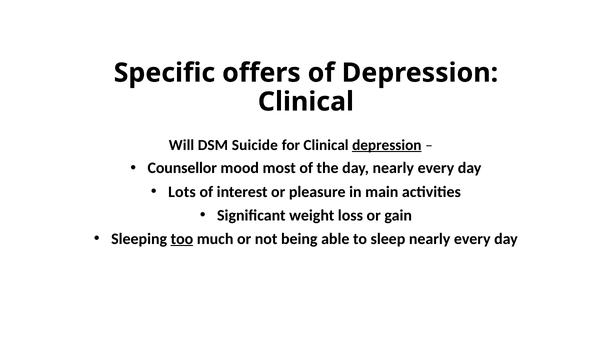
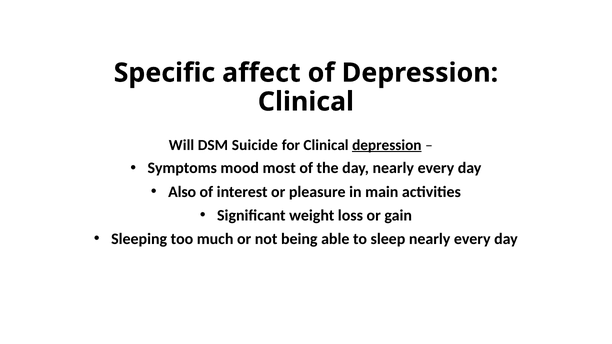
offers: offers -> affect
Counsellor: Counsellor -> Symptoms
Lots: Lots -> Also
too underline: present -> none
